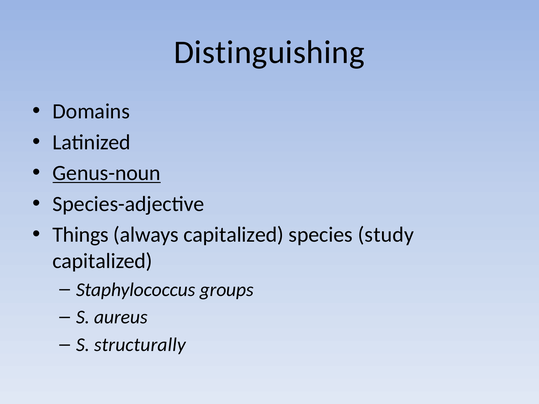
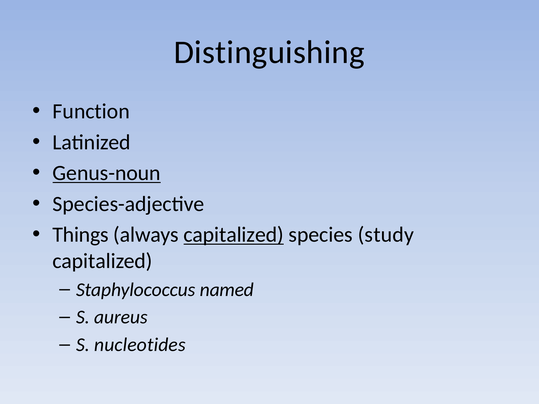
Domains: Domains -> Function
capitalized at (234, 235) underline: none -> present
groups: groups -> named
structurally: structurally -> nucleotides
